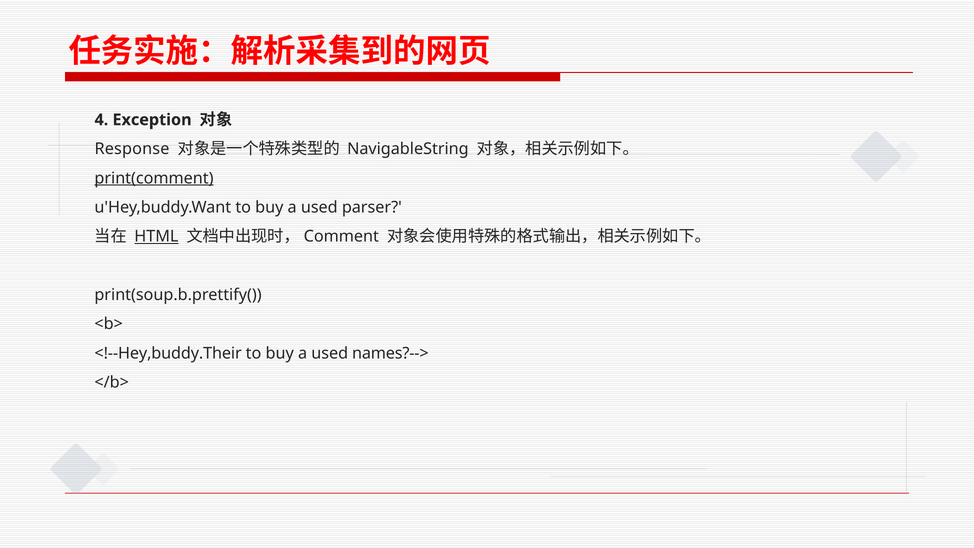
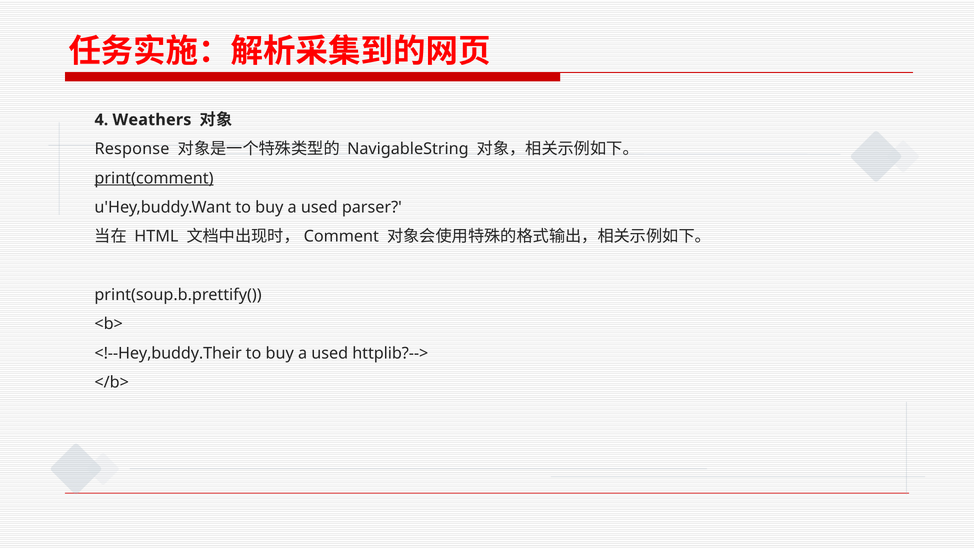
Exception: Exception -> Weathers
HTML underline: present -> none
names?-->: names?--> -> httplib?-->
